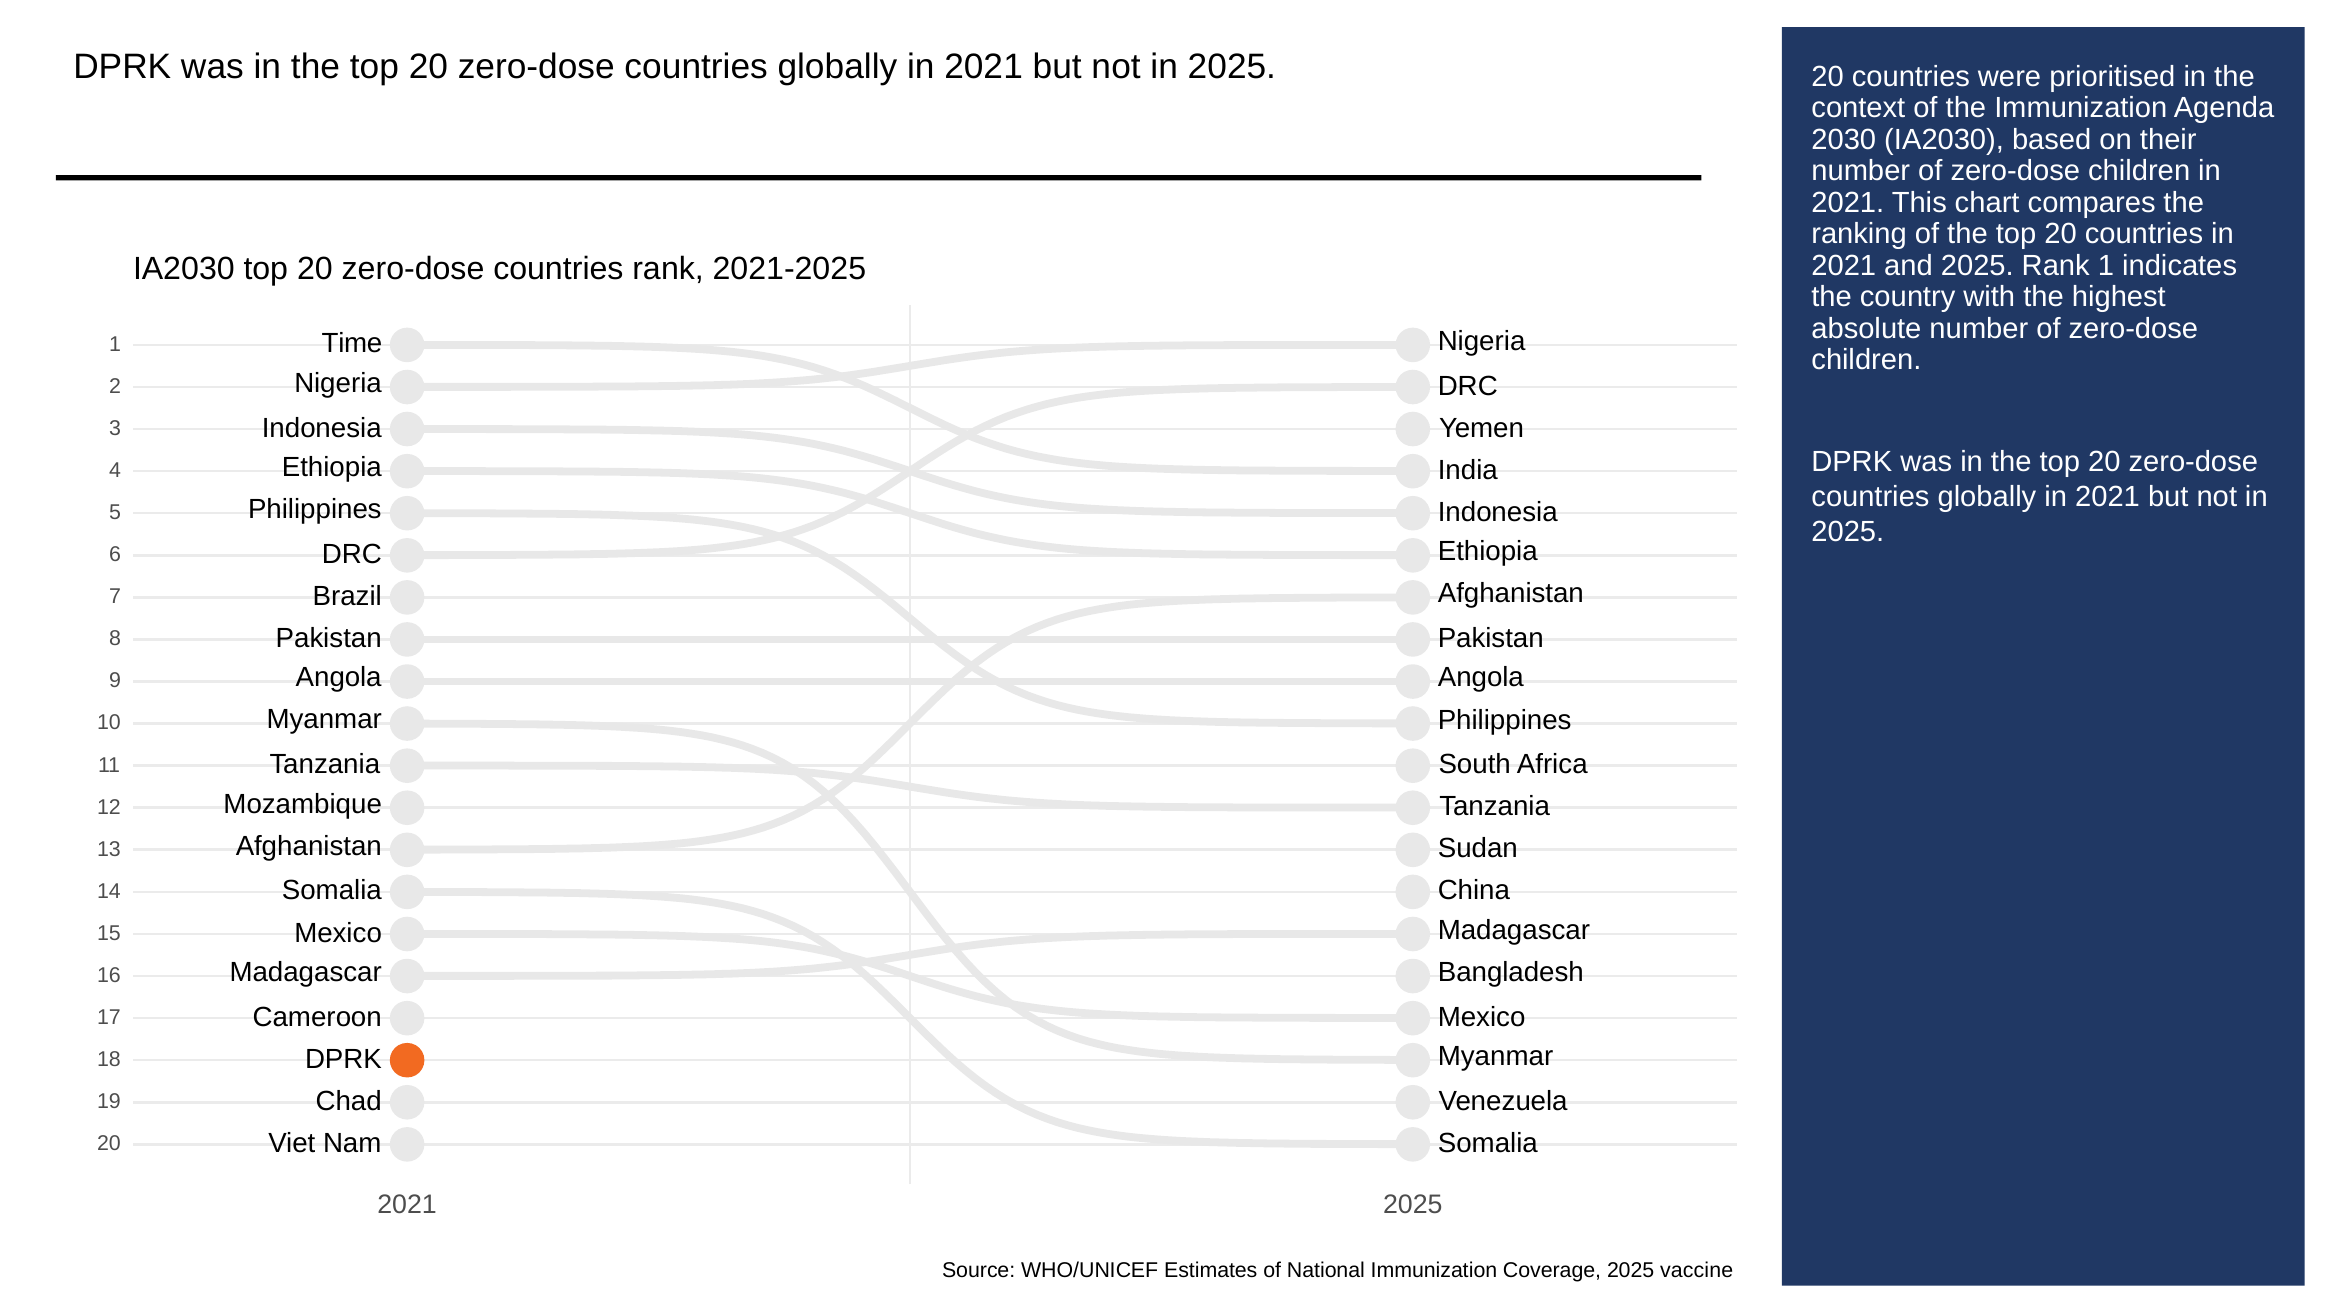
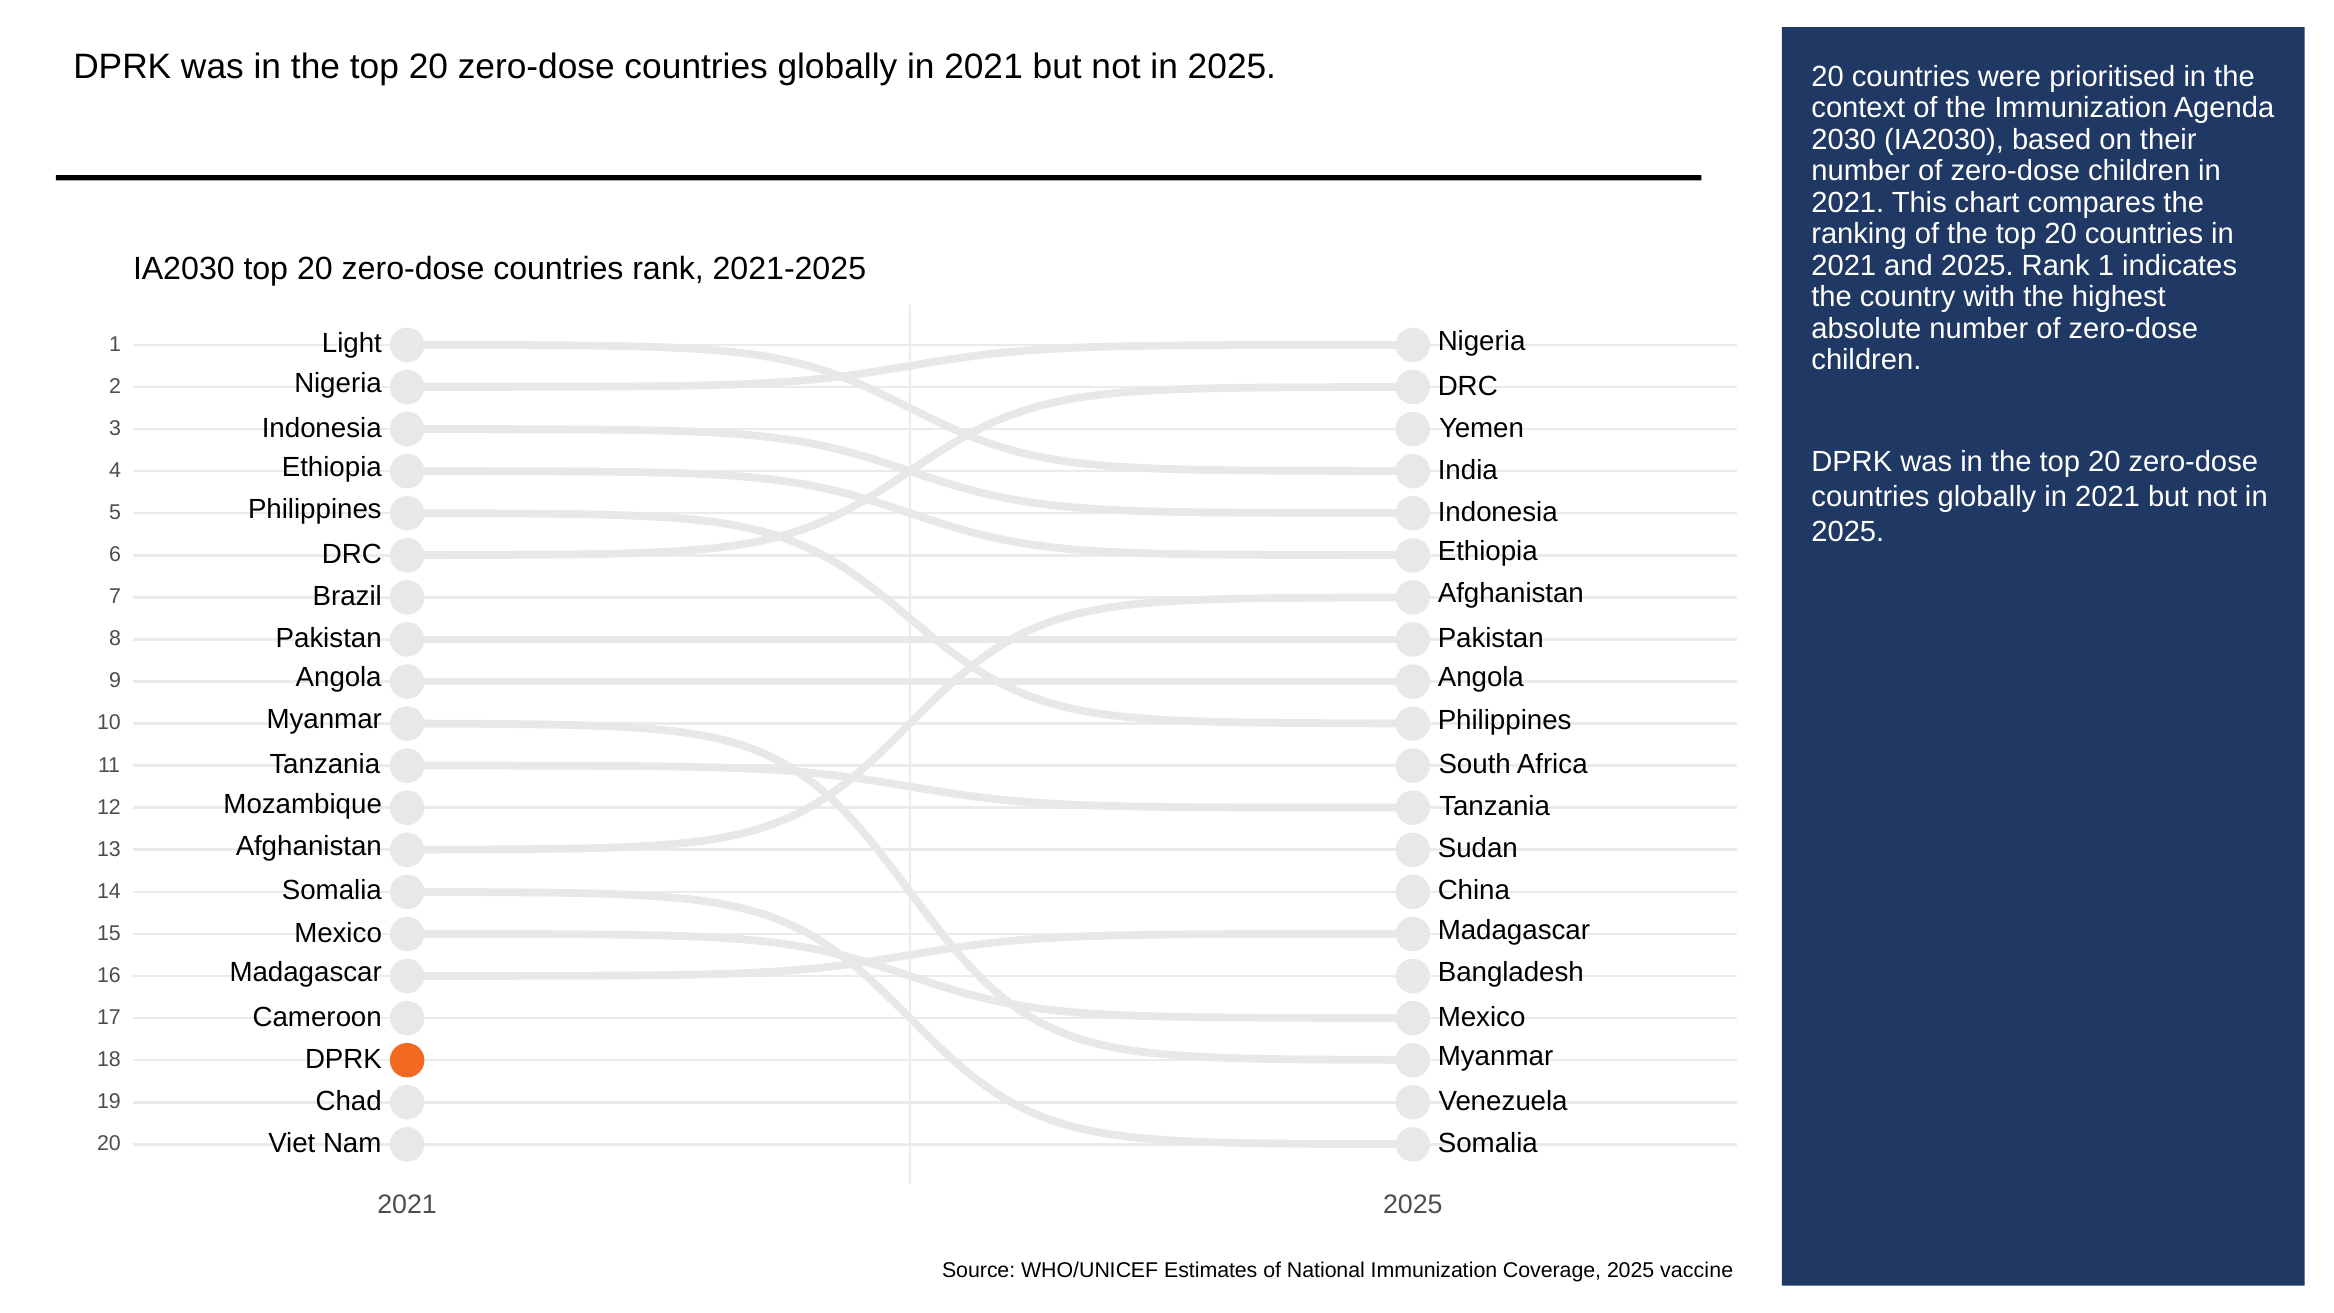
Time: Time -> Light
